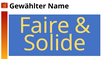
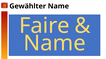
Solide at (55, 44): Solide -> Name
